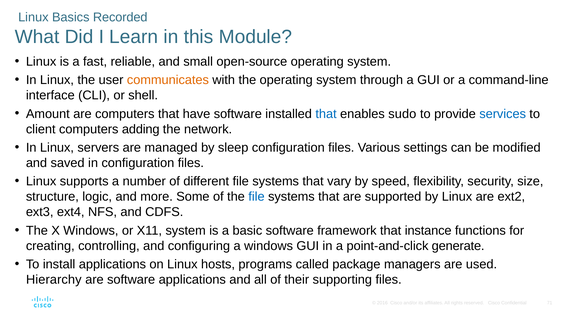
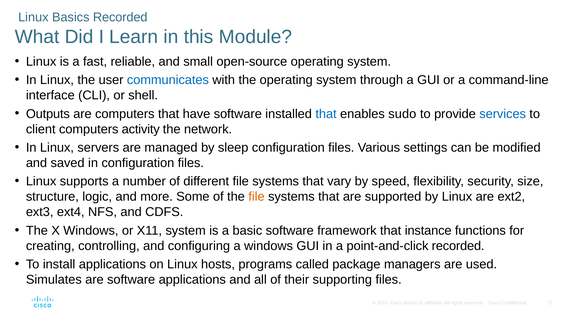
communicates colour: orange -> blue
Amount: Amount -> Outputs
adding: adding -> activity
file at (256, 197) colour: blue -> orange
point-and-click generate: generate -> recorded
Hierarchy: Hierarchy -> Simulates
